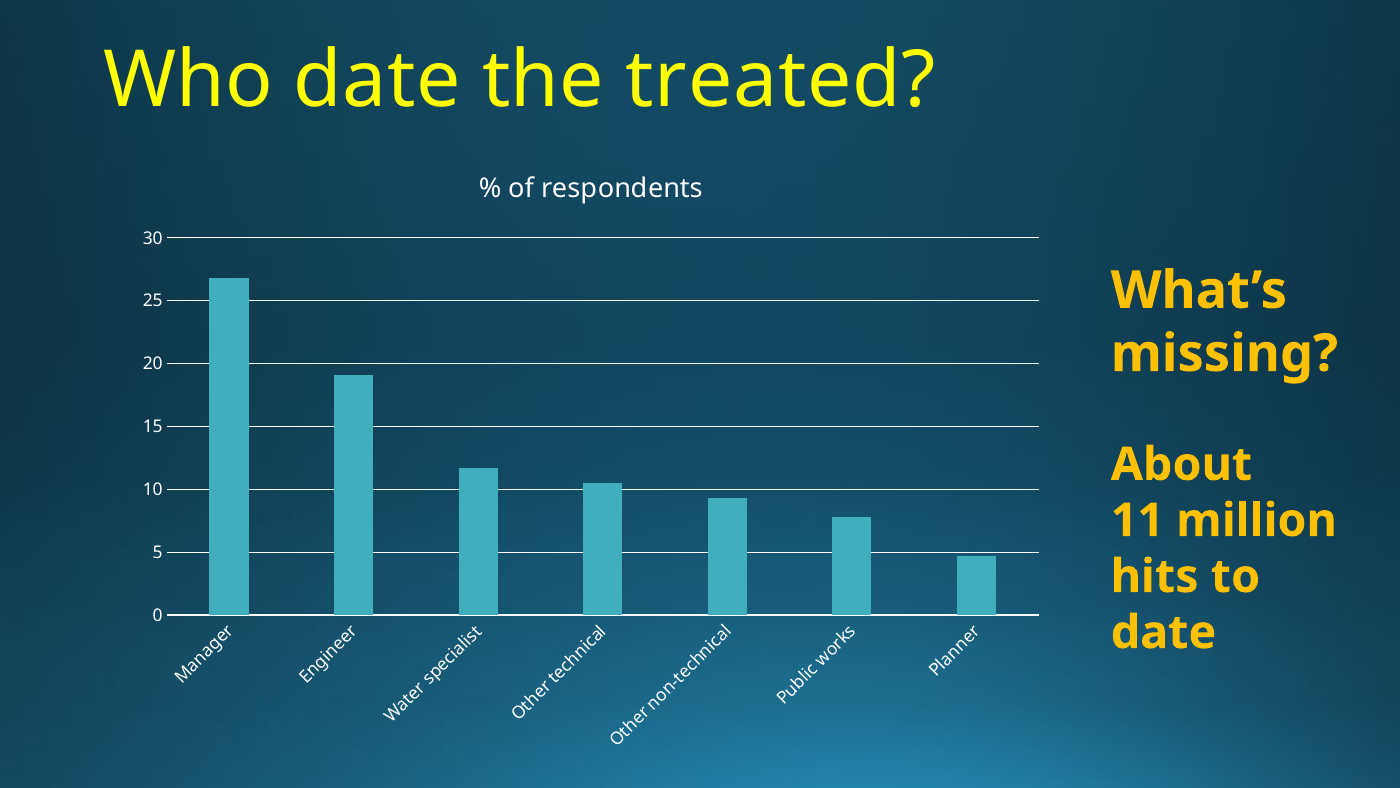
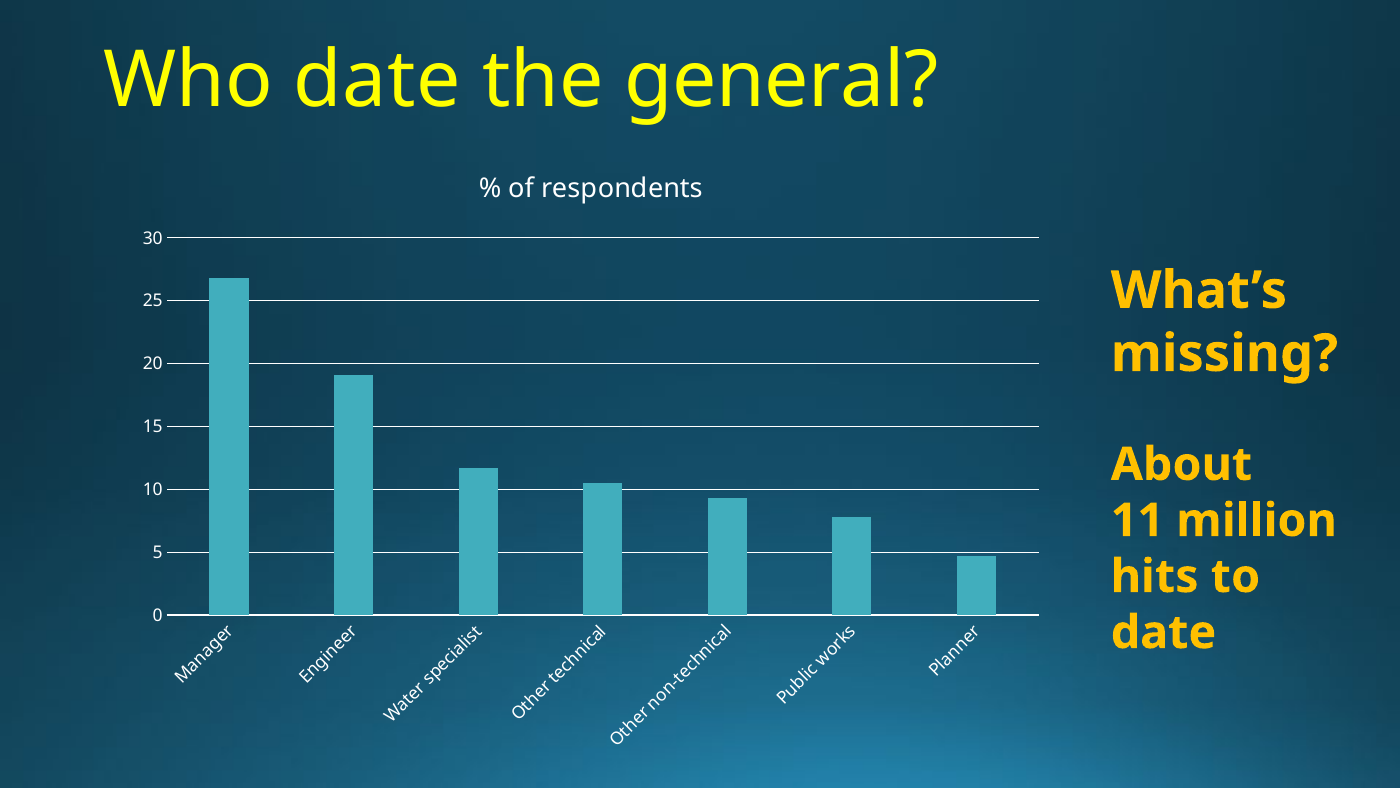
treated: treated -> general
